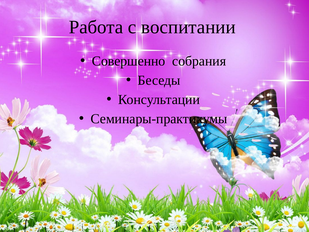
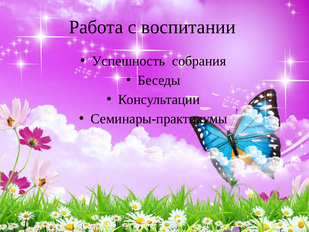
Совершенно: Совершенно -> Успешность
